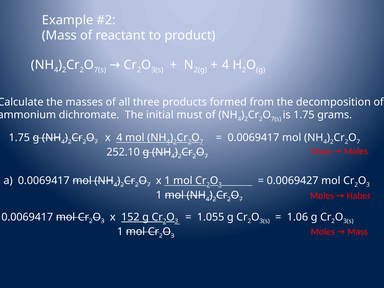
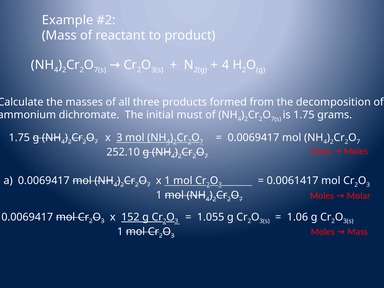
x 4: 4 -> 3
0.0069427: 0.0069427 -> 0.0061417
Haber: Haber -> Molar
